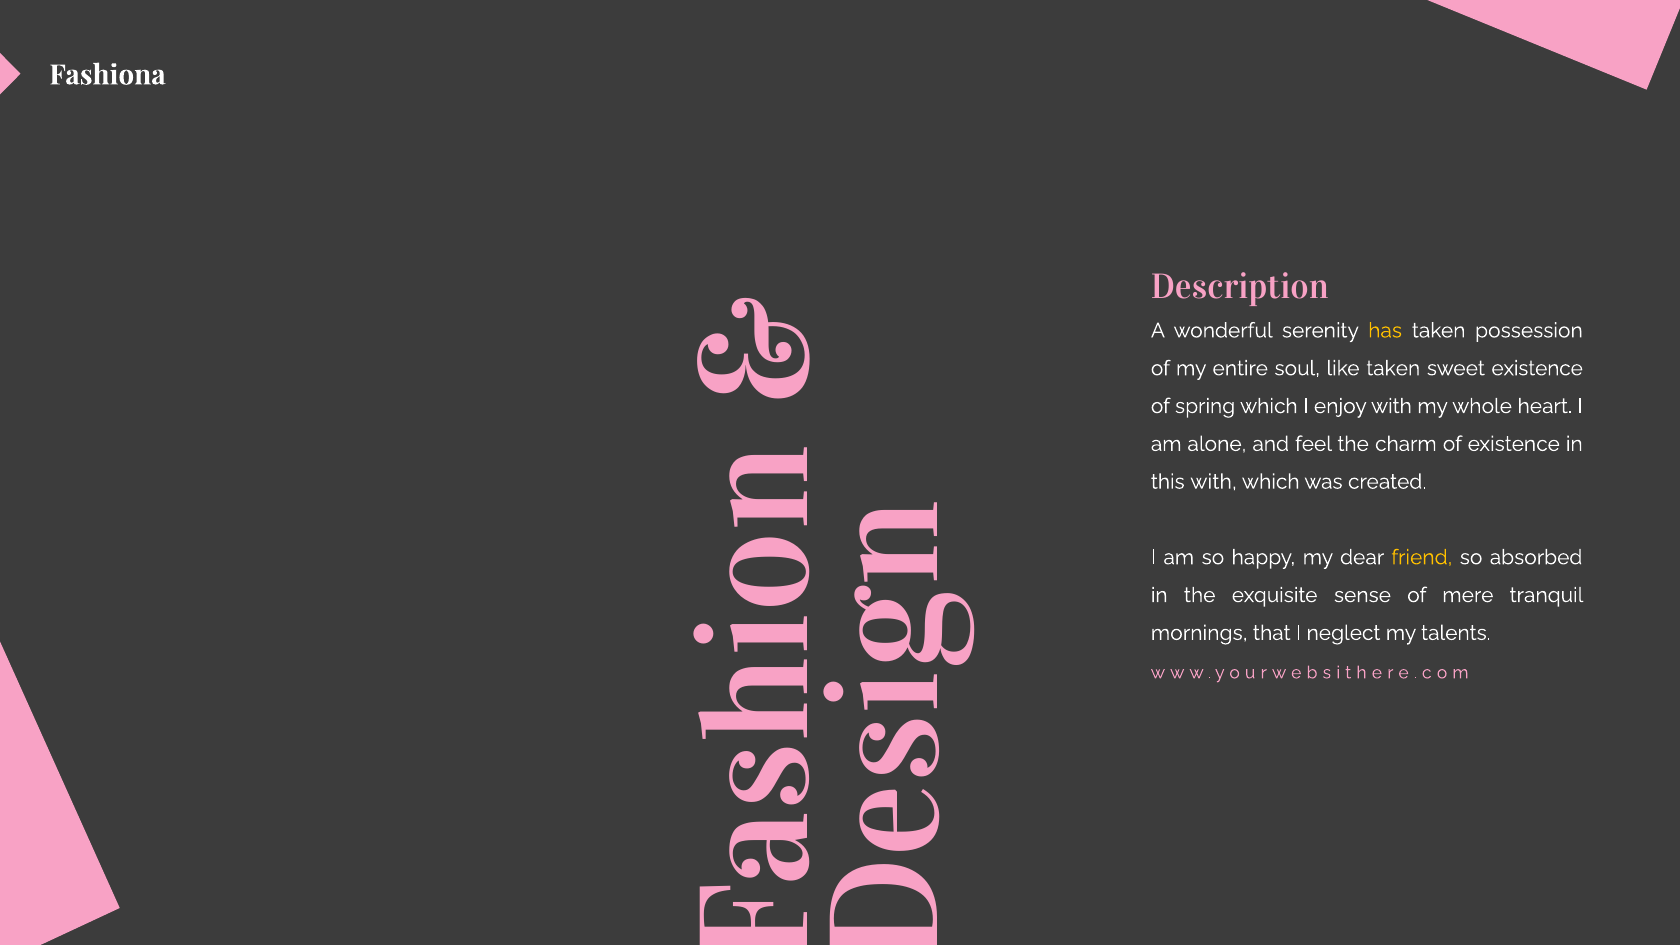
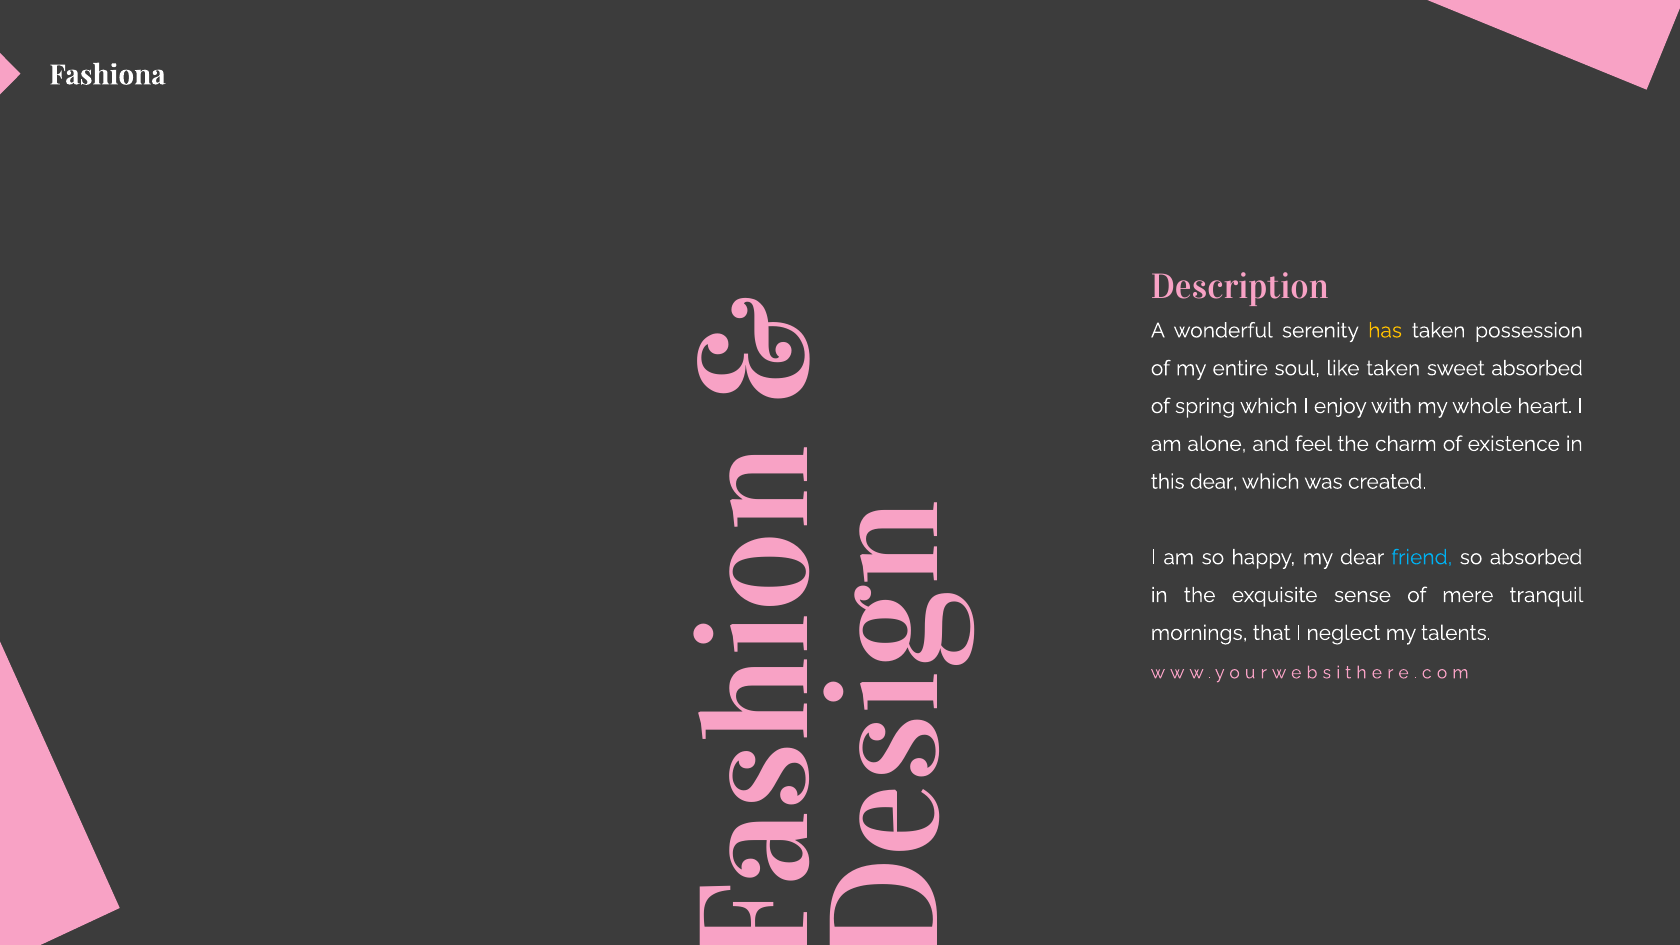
sweet existence: existence -> absorbed
this with: with -> dear
friend colour: yellow -> light blue
